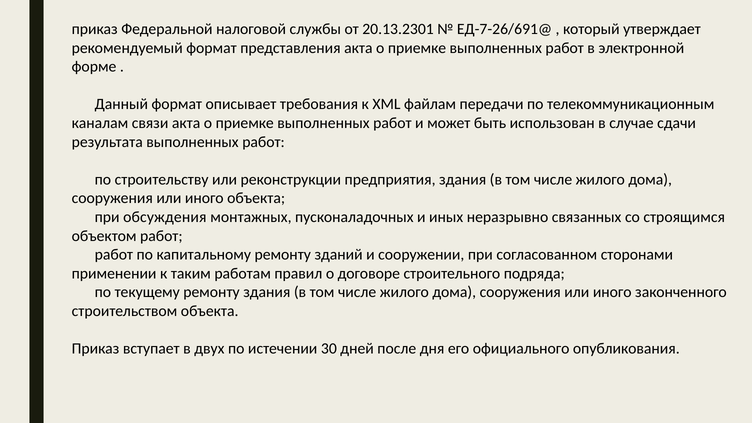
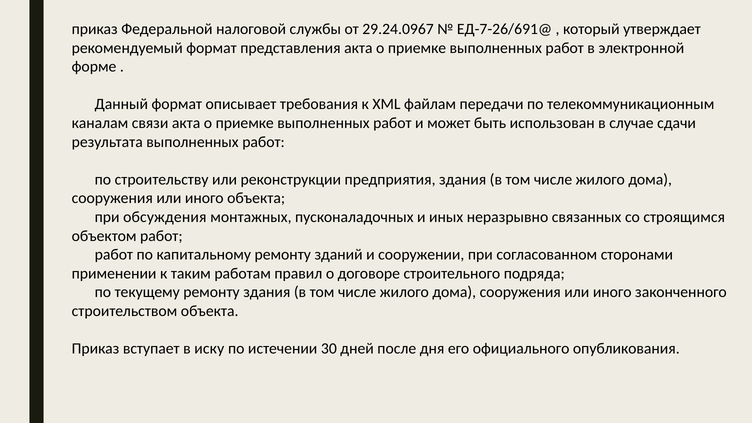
20.13.2301: 20.13.2301 -> 29.24.0967
двух: двух -> иску
